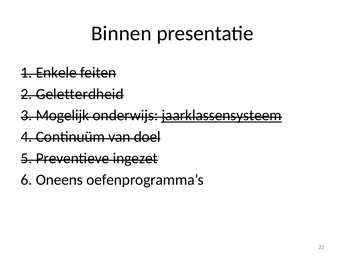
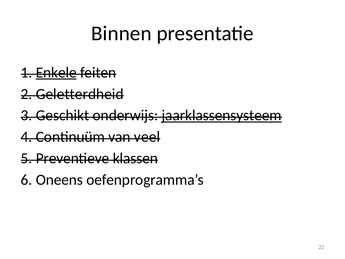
Enkele underline: none -> present
Mogelijk: Mogelijk -> Geschikt
doel: doel -> veel
ingezet: ingezet -> klassen
